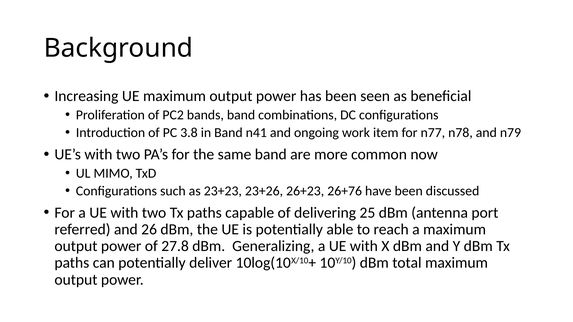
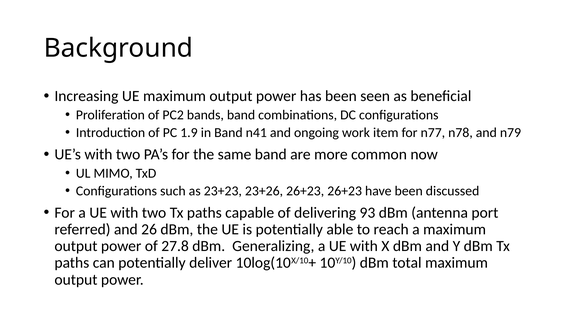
3.8: 3.8 -> 1.9
26+23 26+76: 26+76 -> 26+23
25: 25 -> 93
